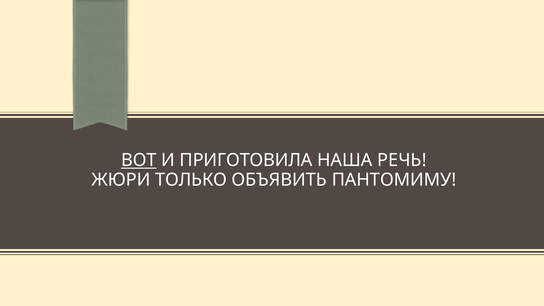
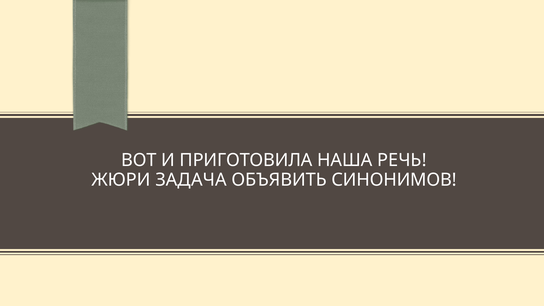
ВОТ underline: present -> none
ТОЛЬКО: ТОЛЬКО -> ЗАДАЧА
ПАНТОМИМУ: ПАНТОМИМУ -> СИНОНИМОВ
